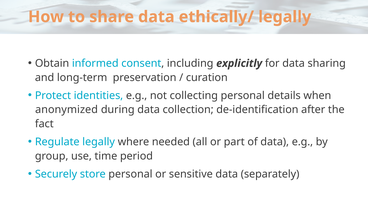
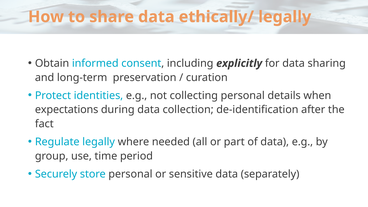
anonymized: anonymized -> expectations
